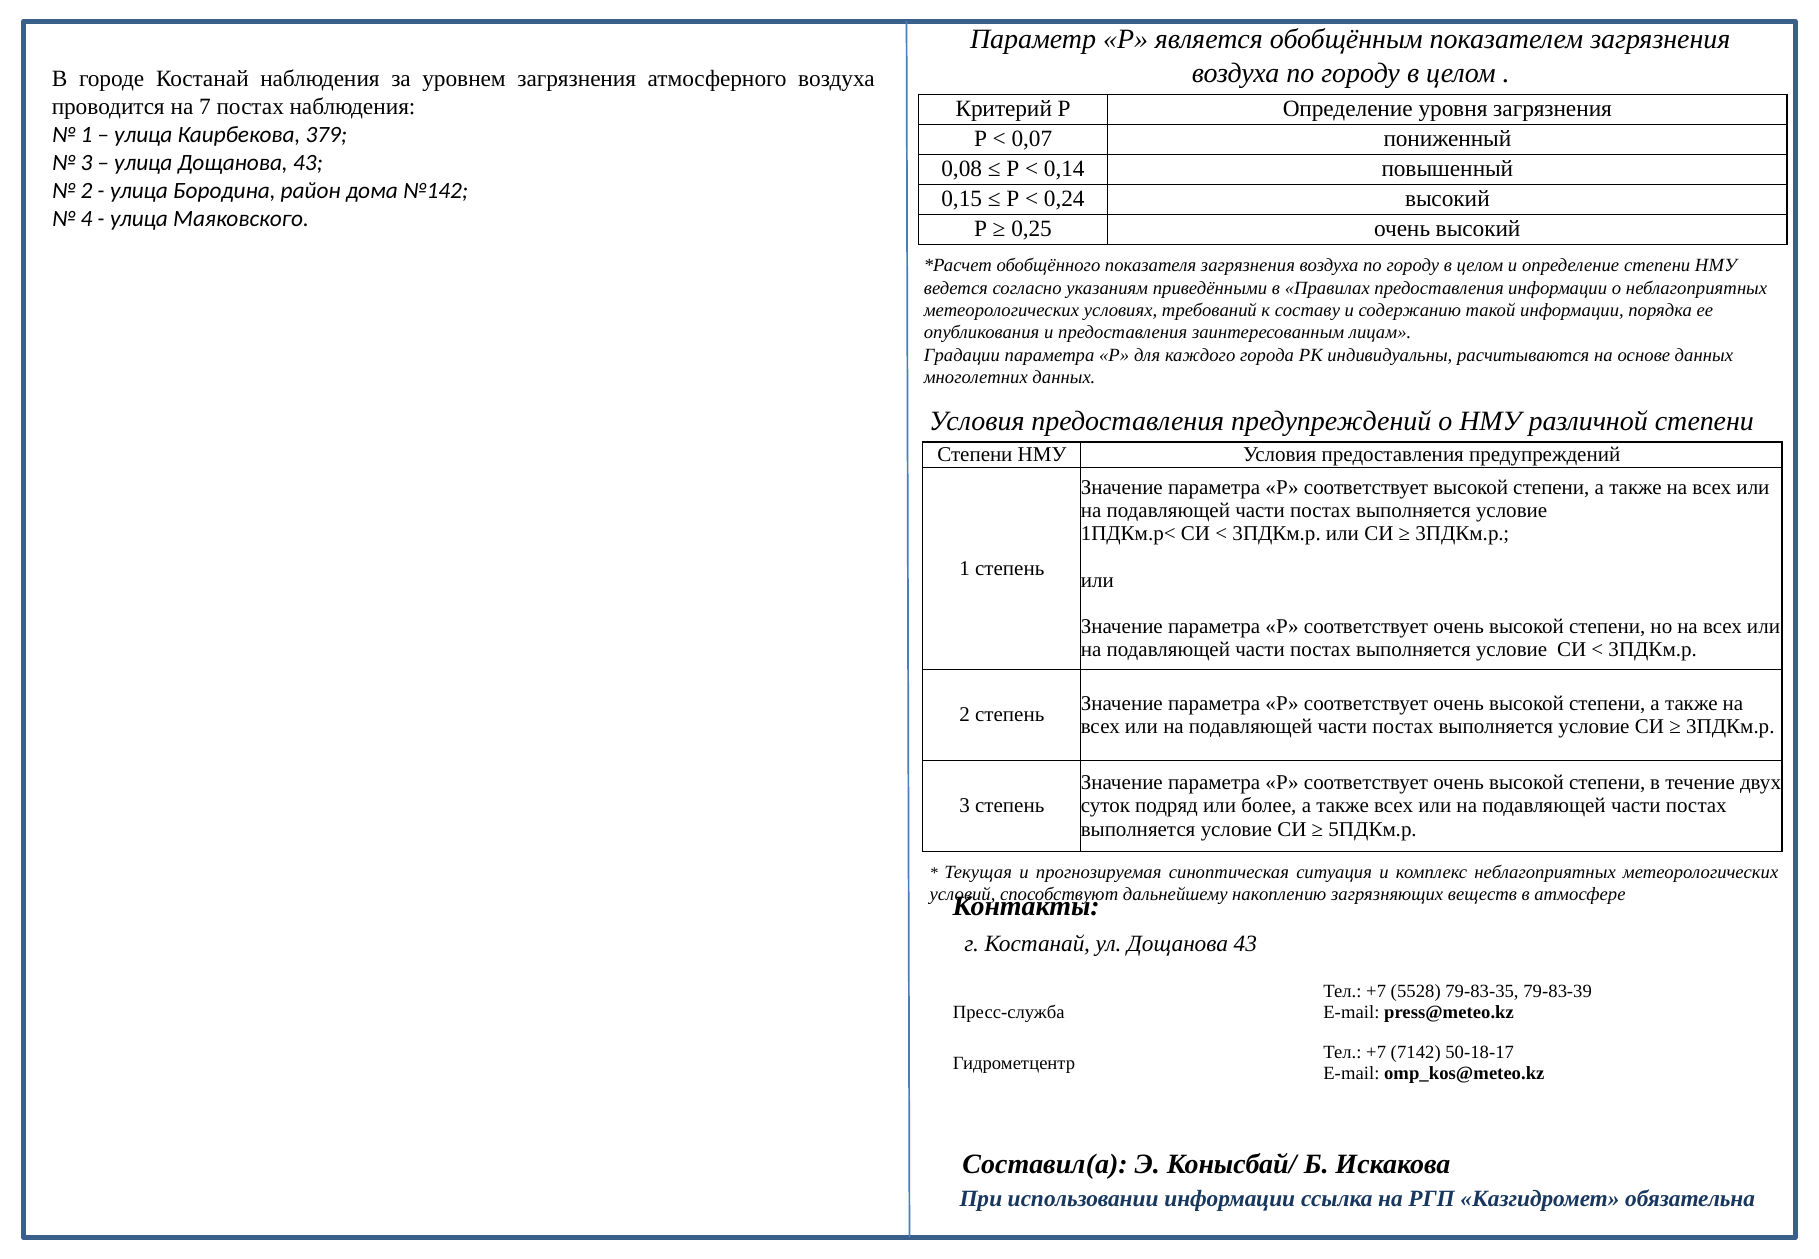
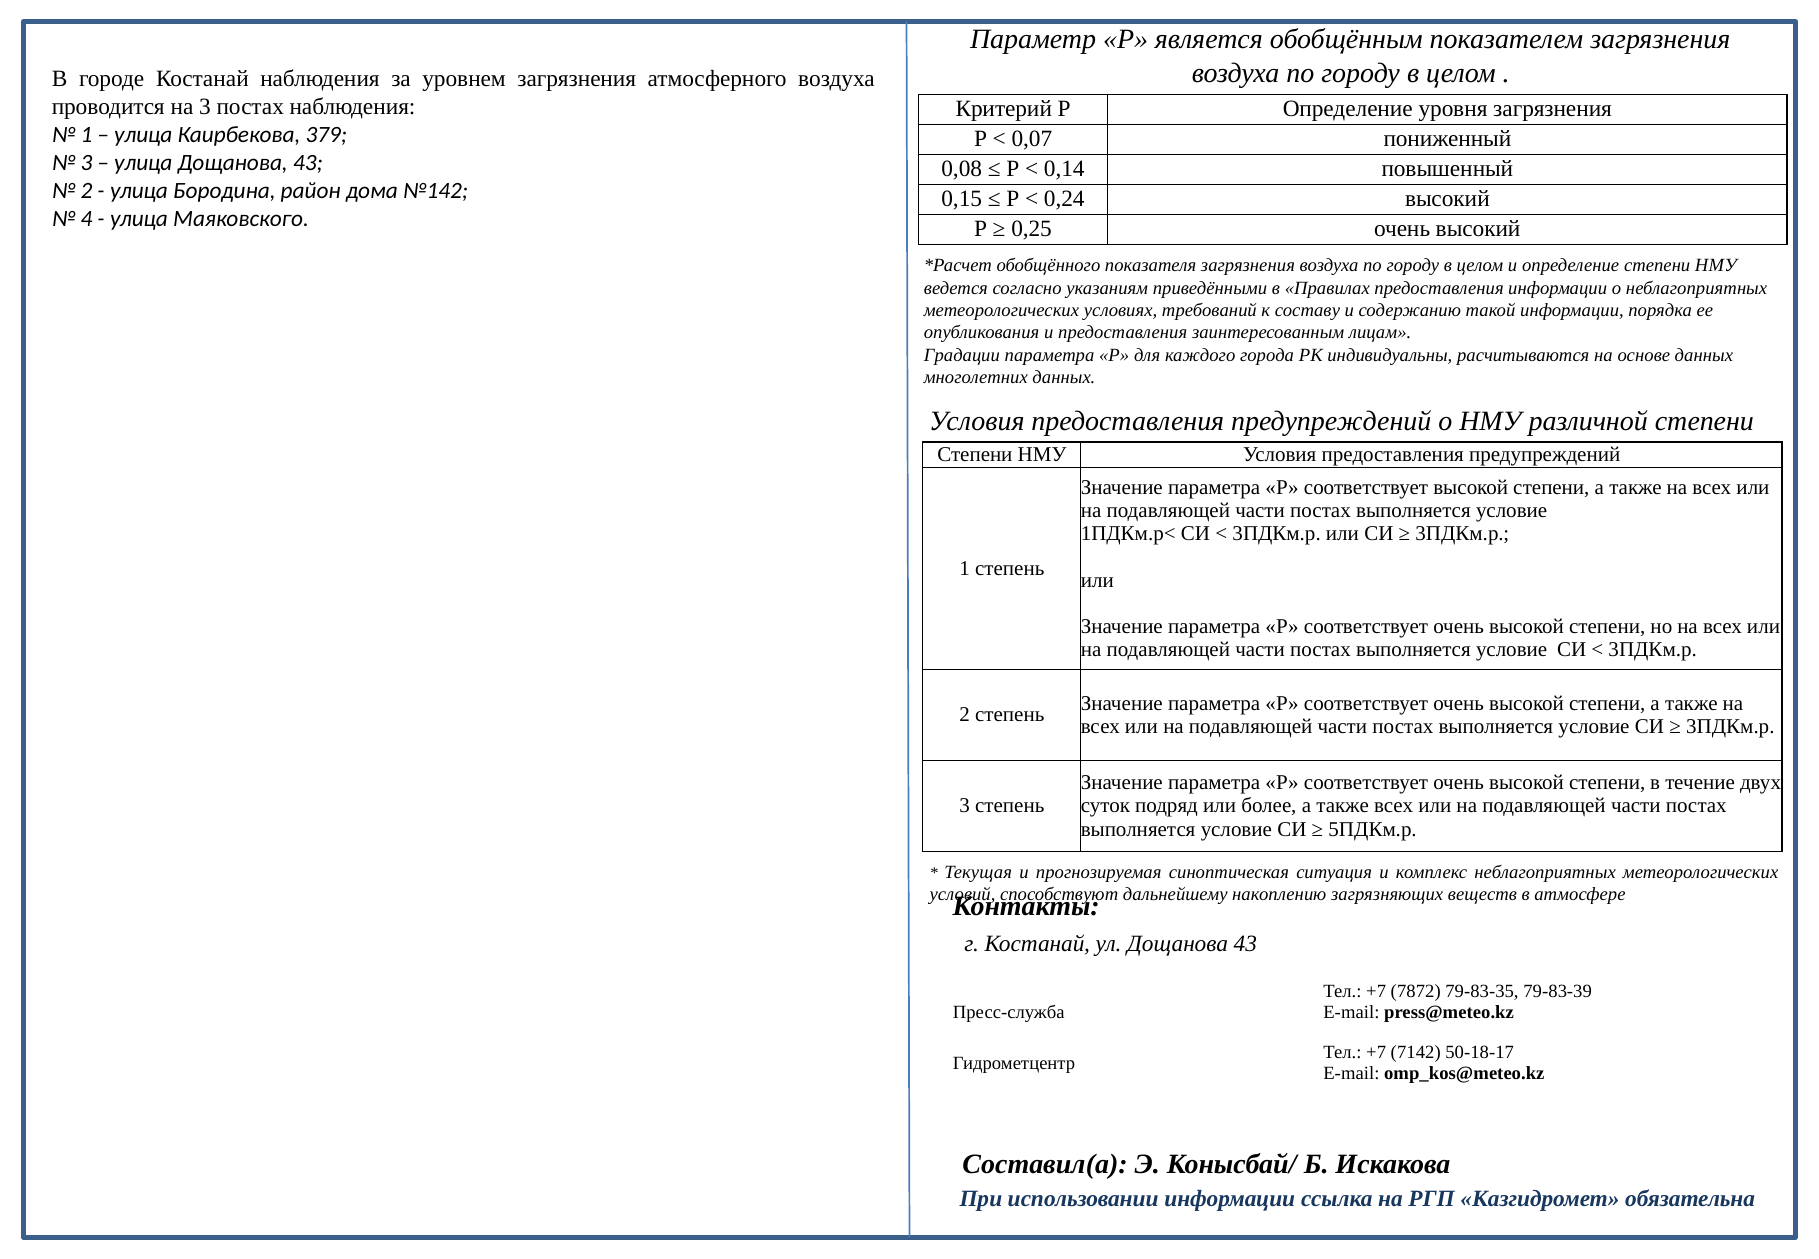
на 7: 7 -> 3
5528: 5528 -> 7872
